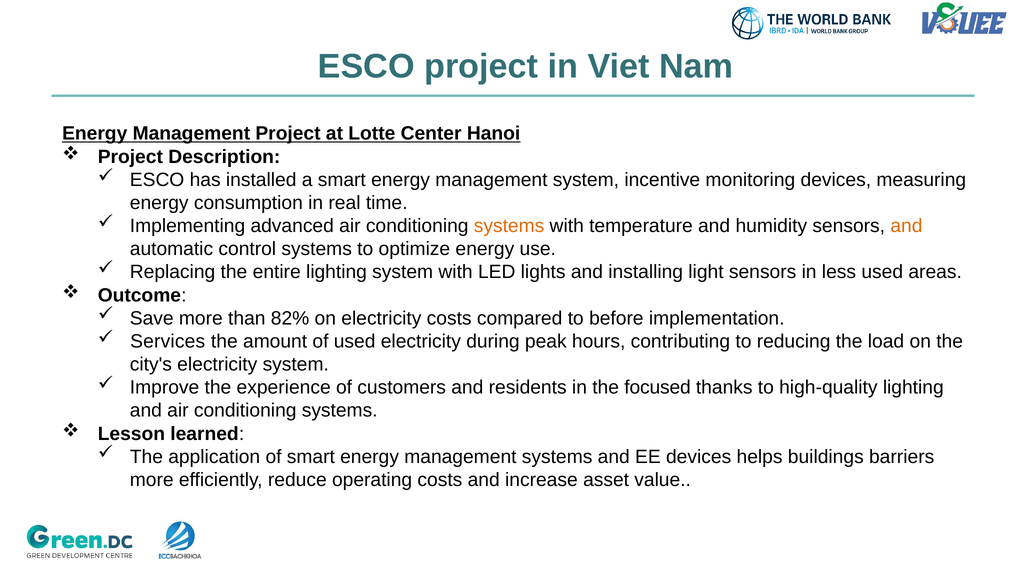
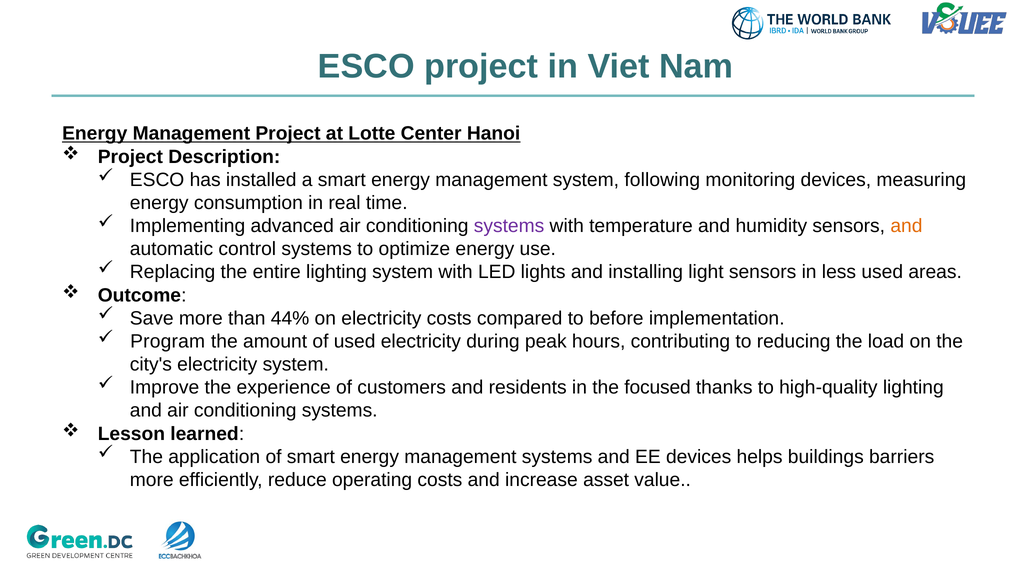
incentive: incentive -> following
systems at (509, 226) colour: orange -> purple
82%: 82% -> 44%
Services: Services -> Program
